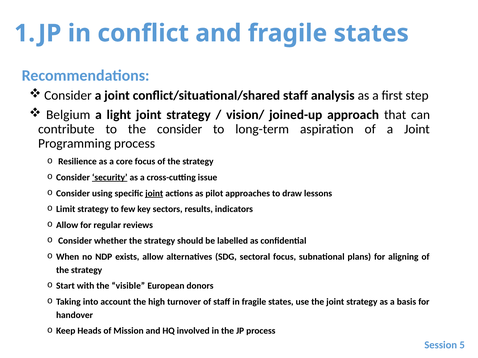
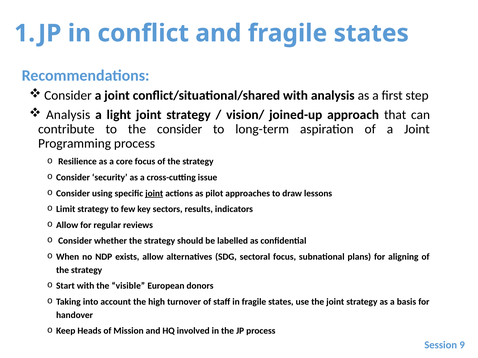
conflict/situational/shared staff: staff -> with
Belgium at (68, 115): Belgium -> Analysis
security underline: present -> none
5: 5 -> 9
